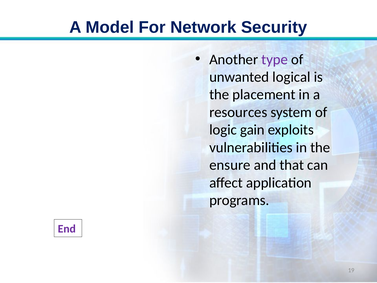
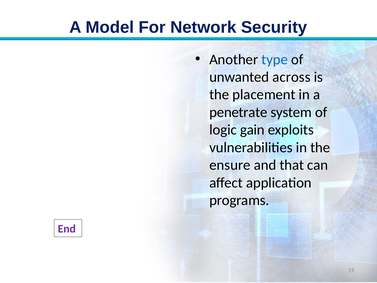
type colour: purple -> blue
logical: logical -> across
resources: resources -> penetrate
